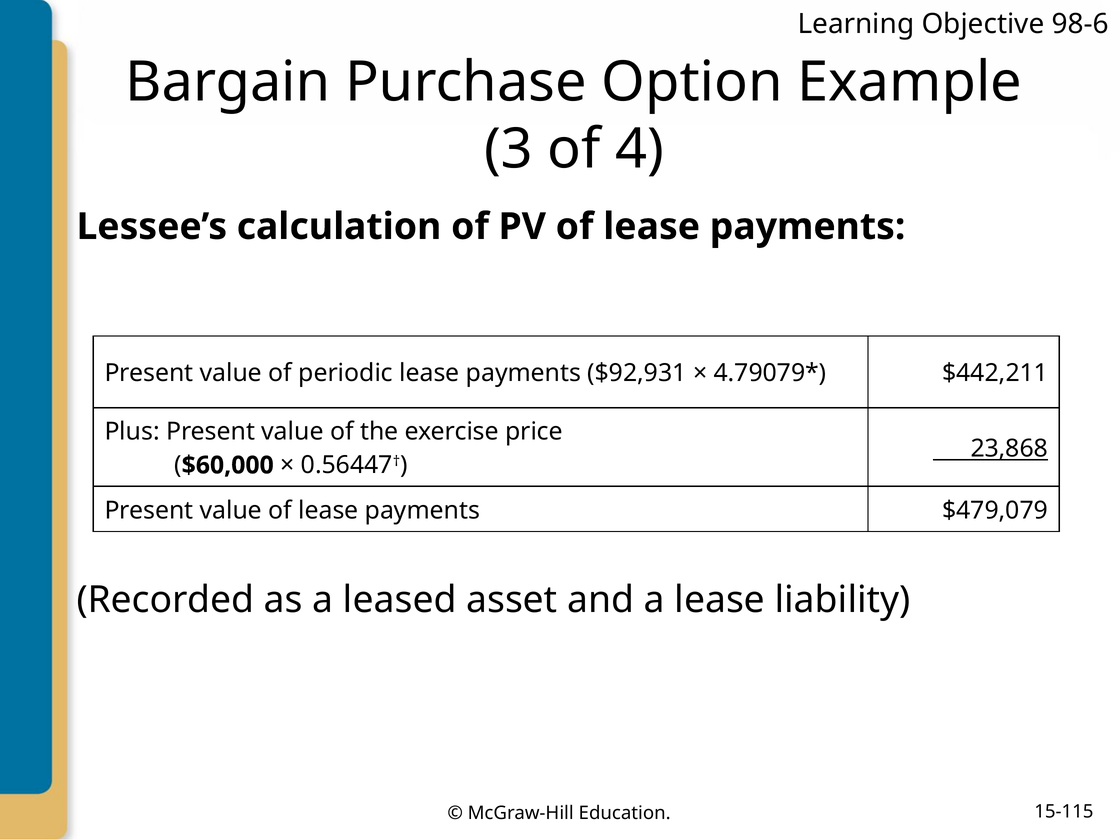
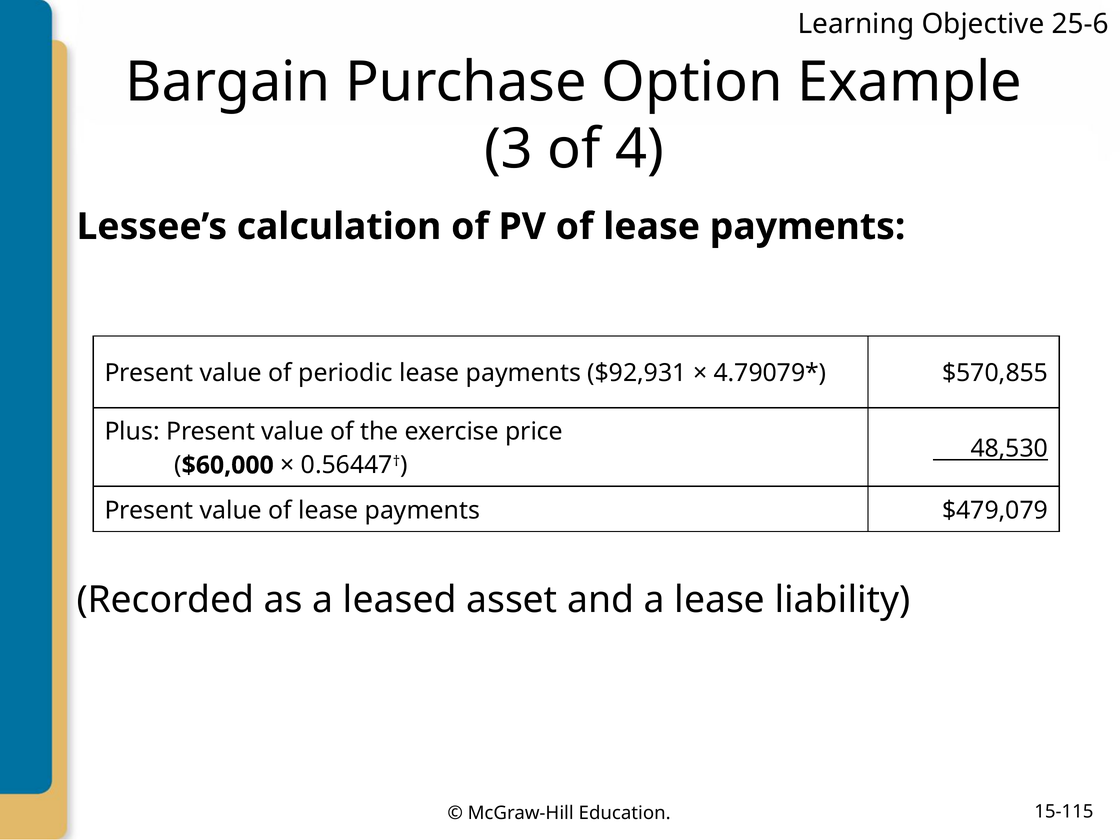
98-6: 98-6 -> 25-6
$442,211: $442,211 -> $570,855
23,868: 23,868 -> 48,530
